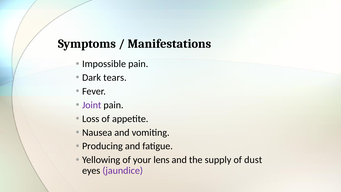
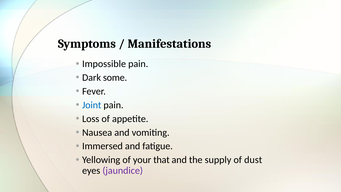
tears: tears -> some
Joint colour: purple -> blue
Producing: Producing -> Immersed
lens: lens -> that
